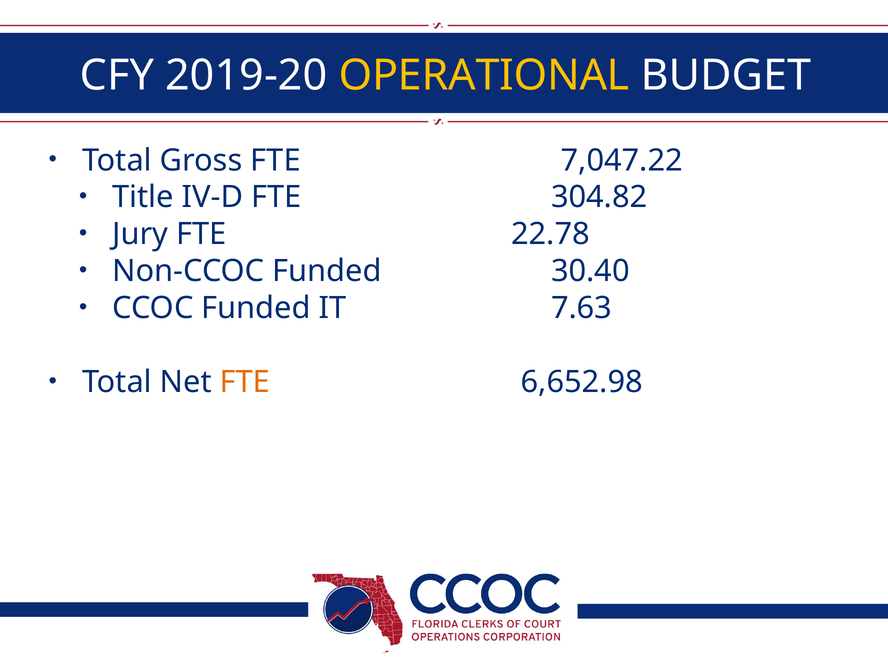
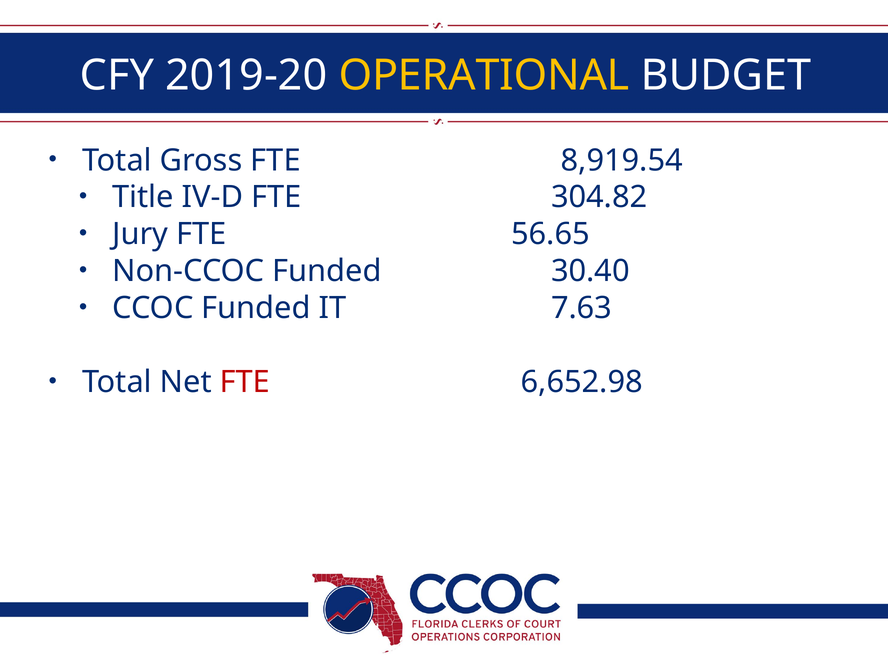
7,047.22: 7,047.22 -> 8,919.54
22.78: 22.78 -> 56.65
FTE at (245, 382) colour: orange -> red
